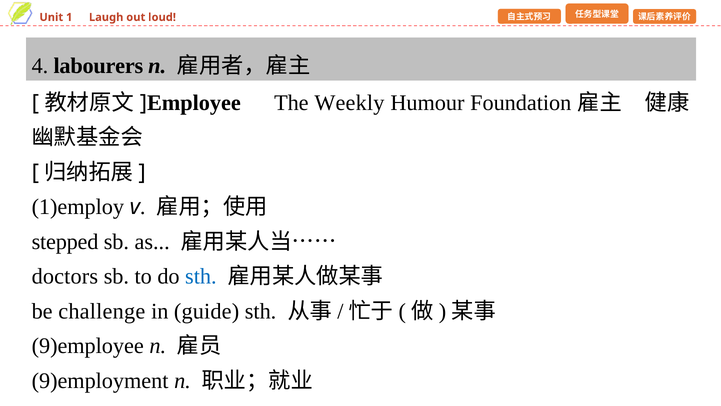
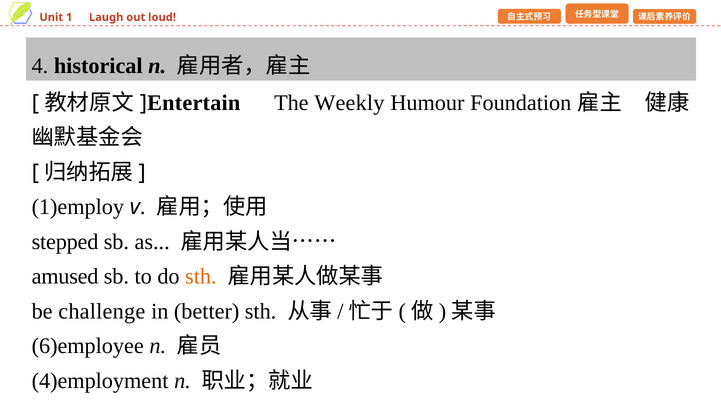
labourers: labourers -> historical
Employee: Employee -> Entertain
doctors: doctors -> amused
sth at (201, 276) colour: blue -> orange
guide: guide -> better
9)employee: 9)employee -> 6)employee
9)employment: 9)employment -> 4)employment
